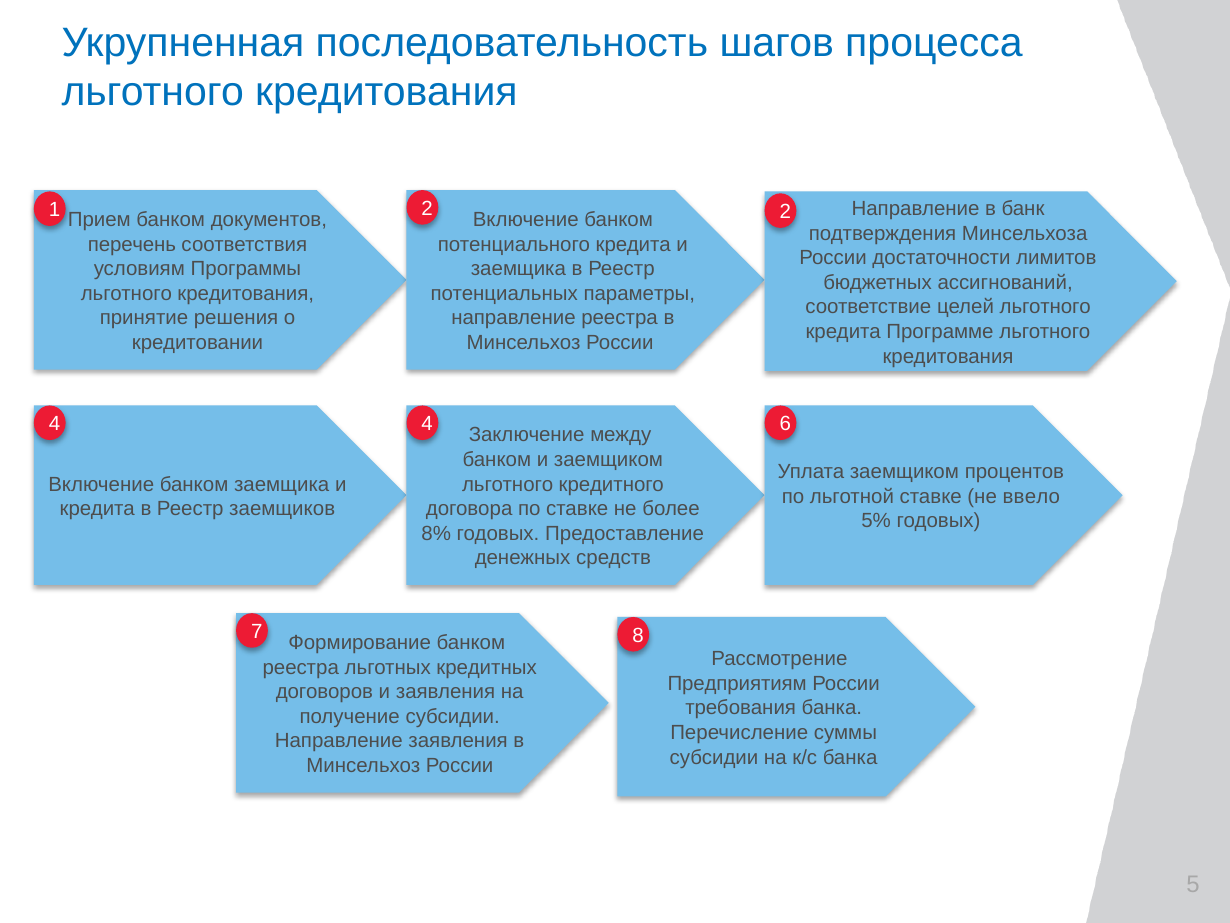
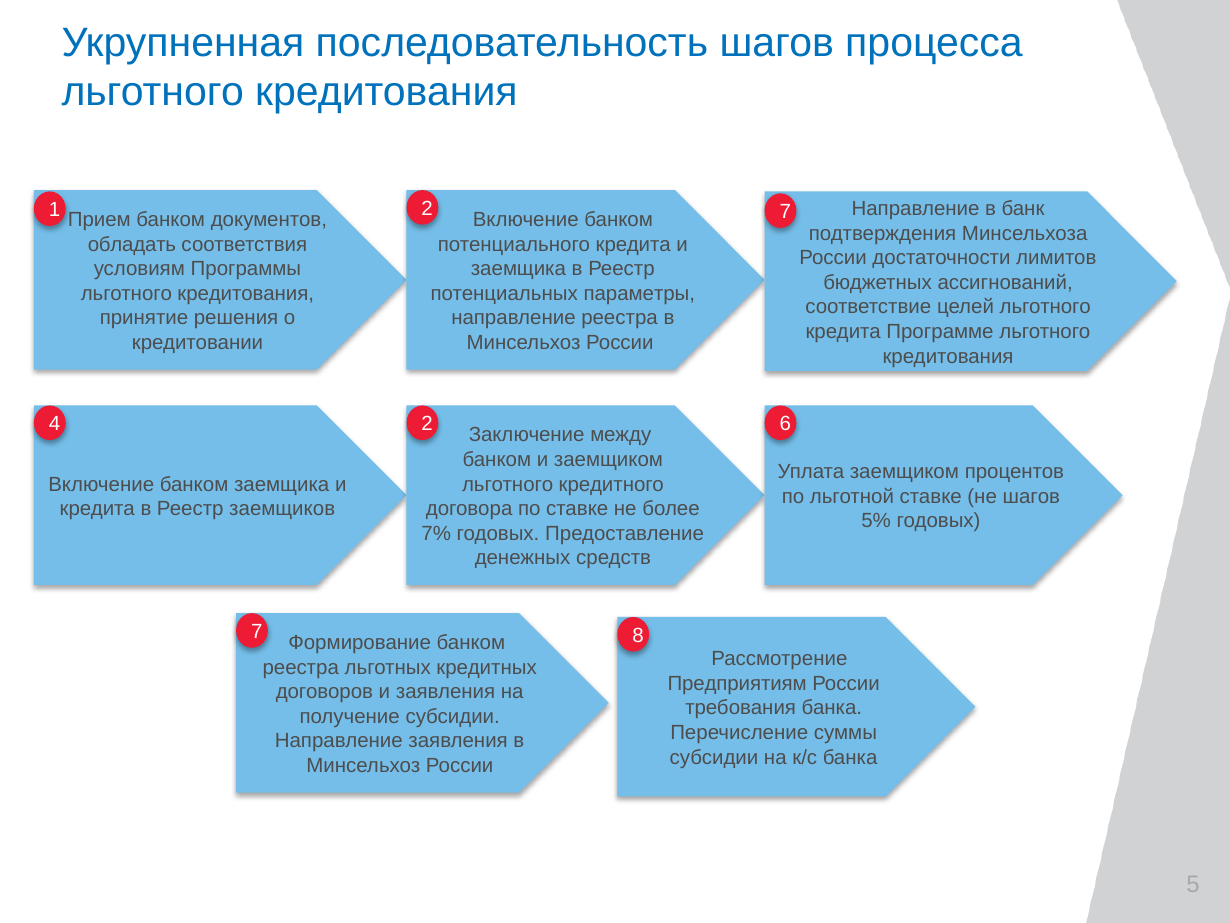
2 2: 2 -> 7
перечень: перечень -> обладать
4 4: 4 -> 2
не ввело: ввело -> шагов
8%: 8% -> 7%
